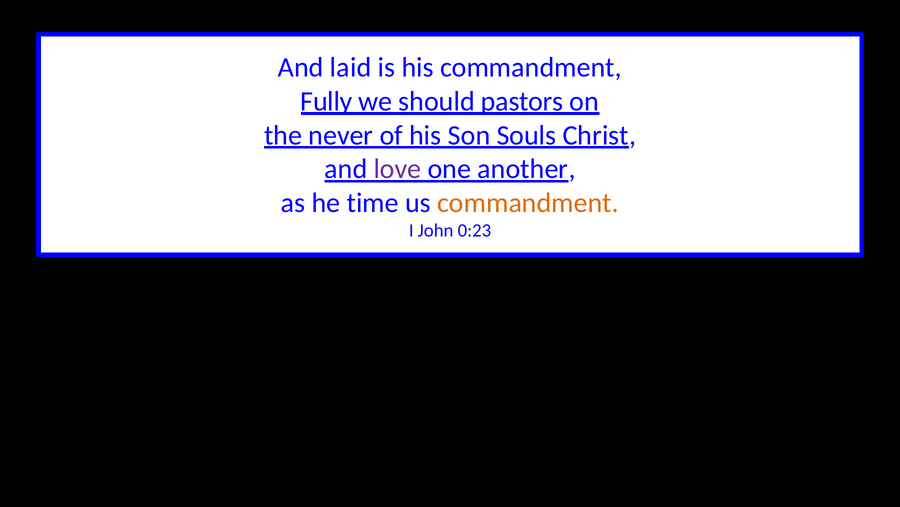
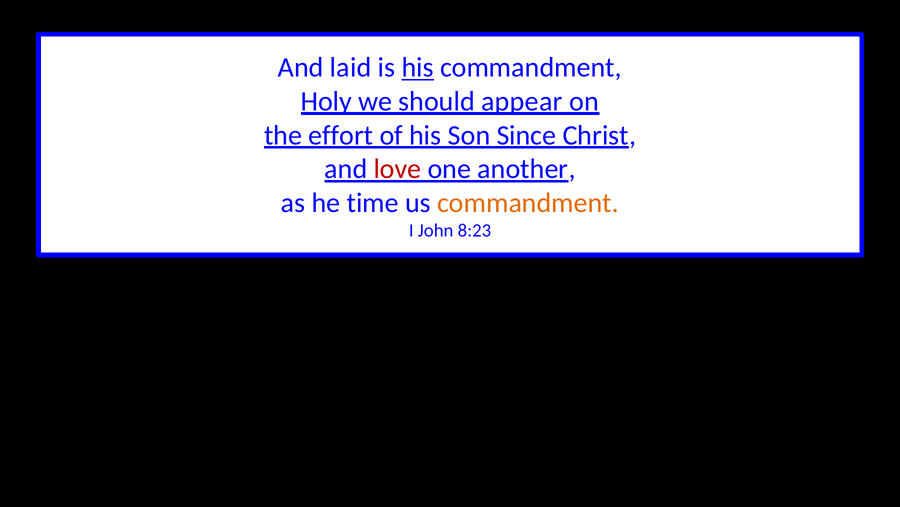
his at (418, 68) underline: none -> present
Fully: Fully -> Holy
pastors: pastors -> appear
never: never -> effort
Souls: Souls -> Since
love colour: purple -> red
0:23: 0:23 -> 8:23
